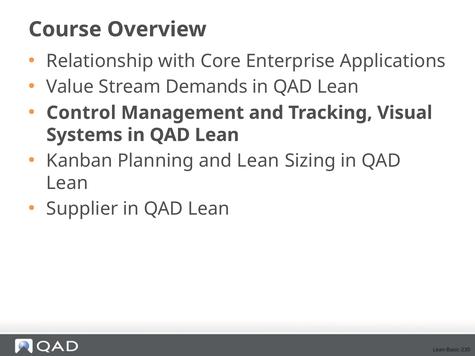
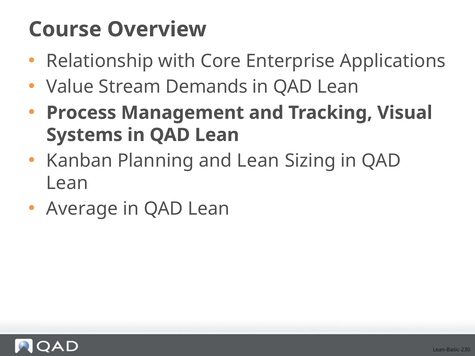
Control: Control -> Process
Supplier: Supplier -> Average
